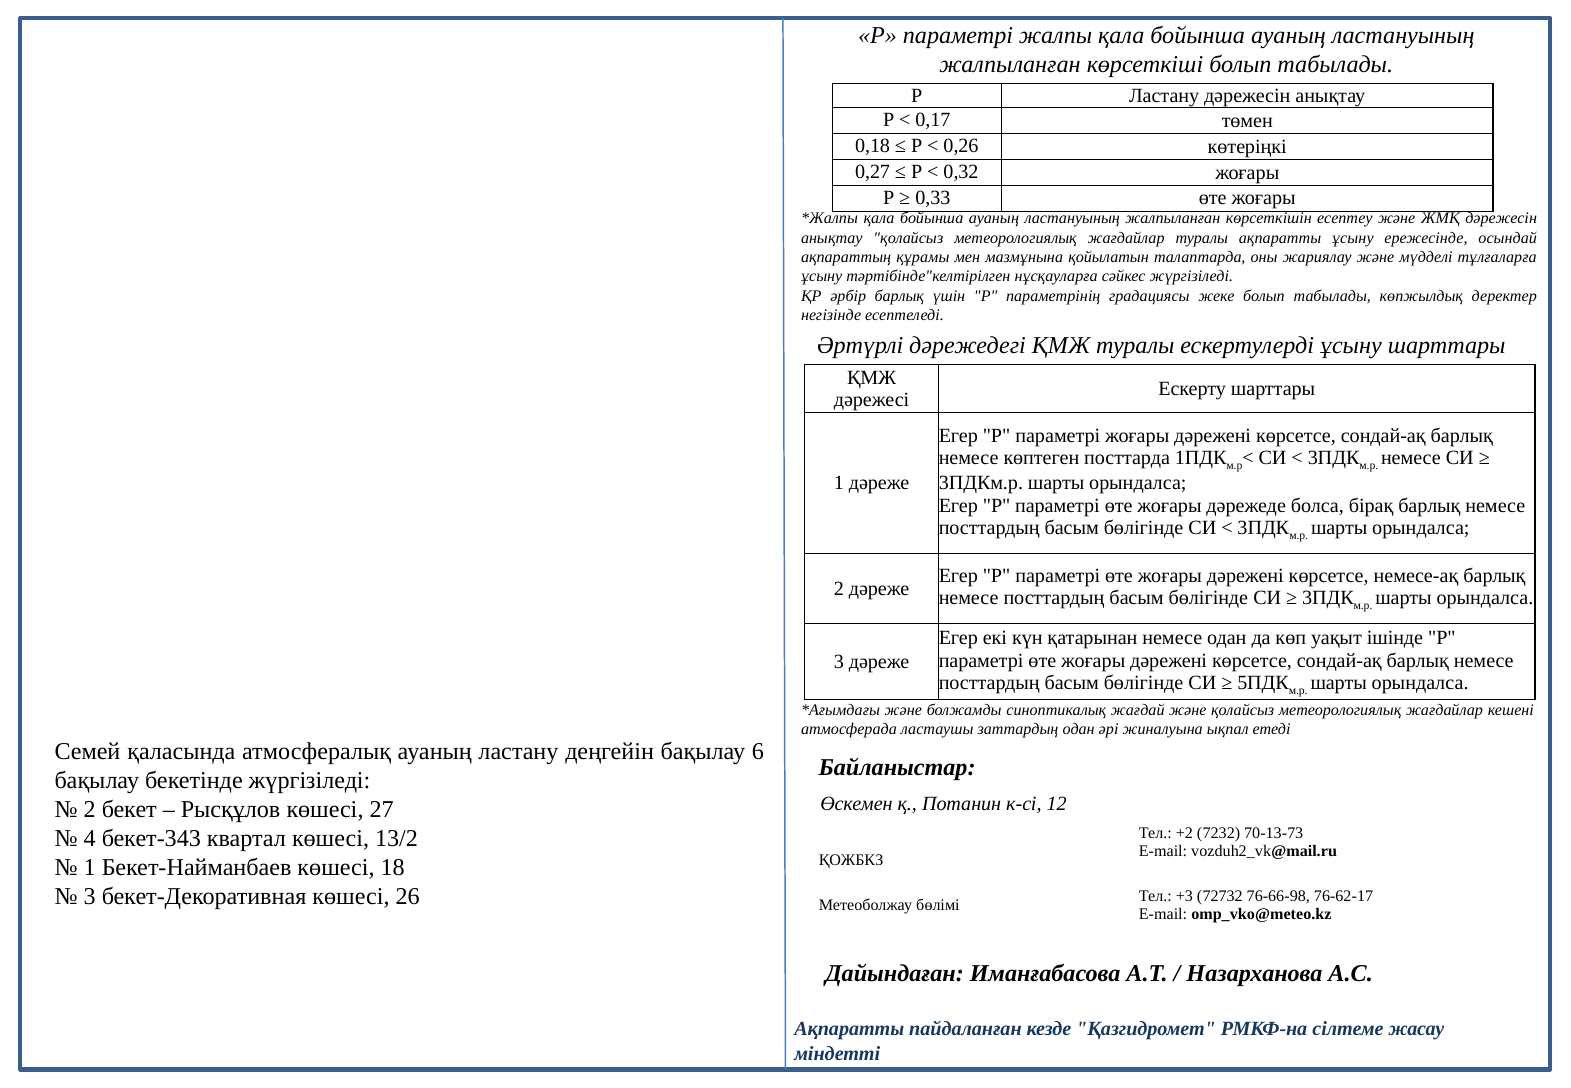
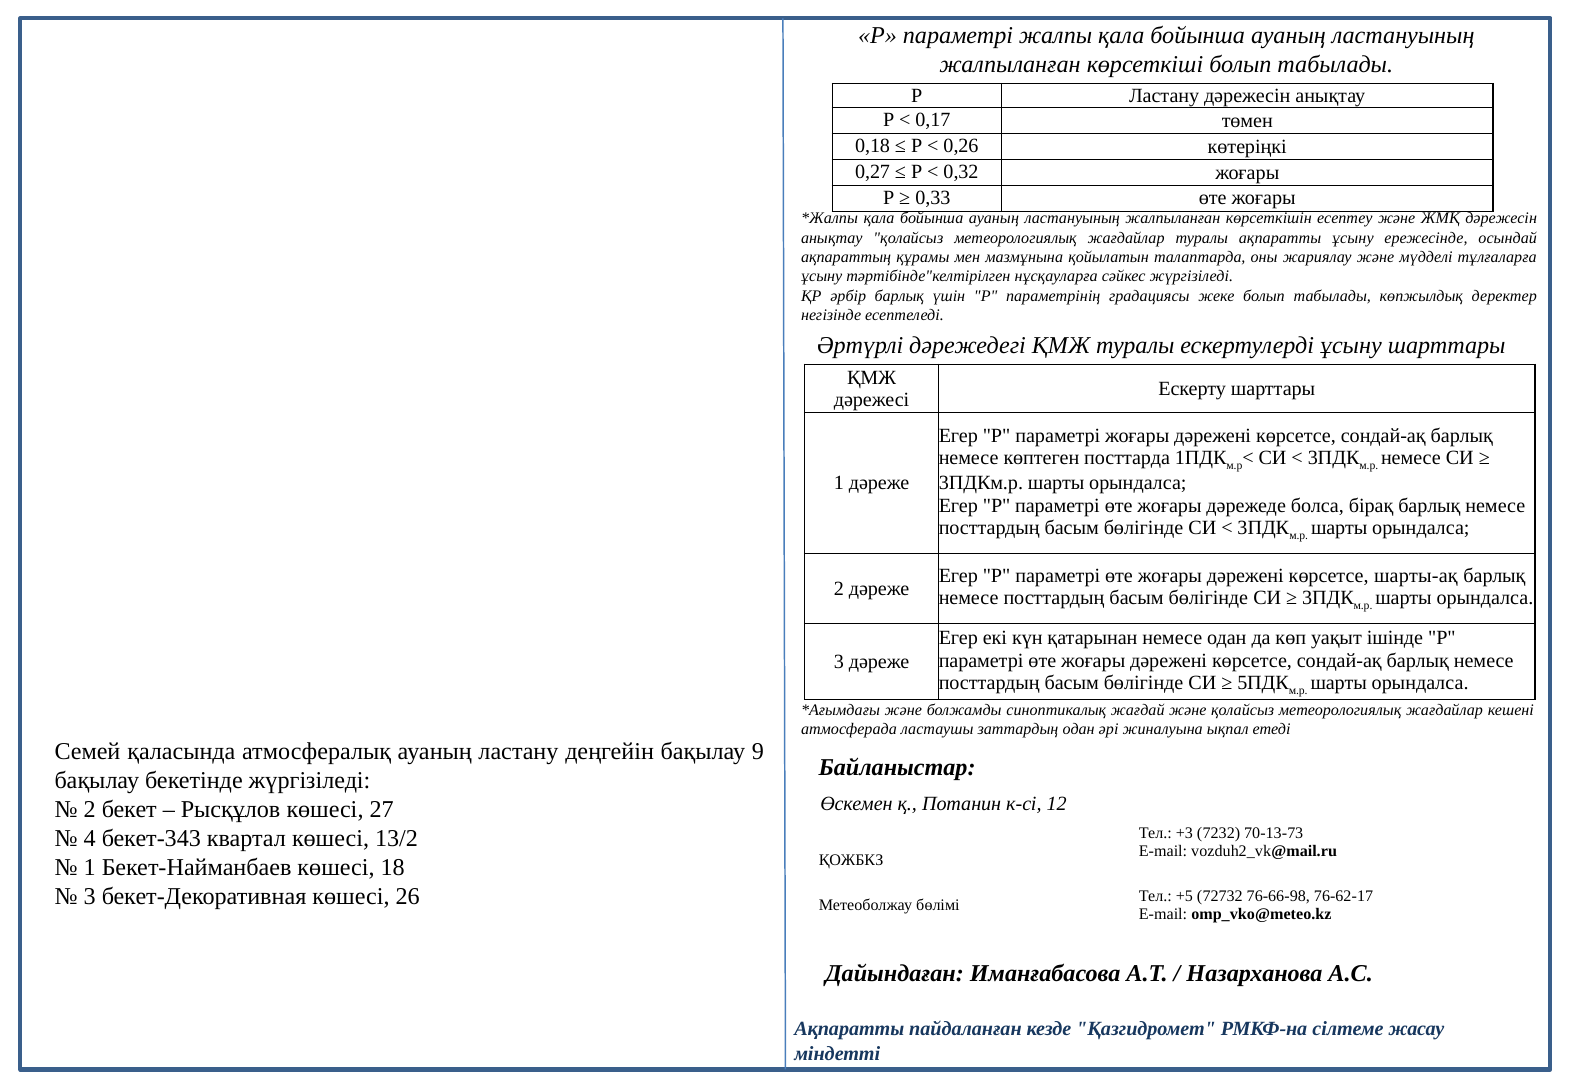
немесе-ақ: немесе-ақ -> шарты-ақ
6: 6 -> 9
+2: +2 -> +3
+3: +3 -> +5
